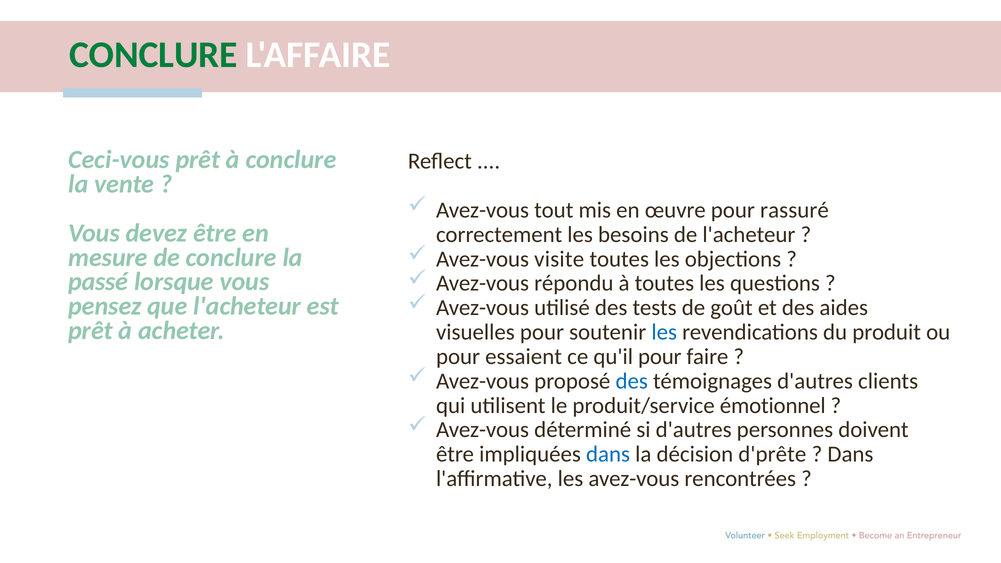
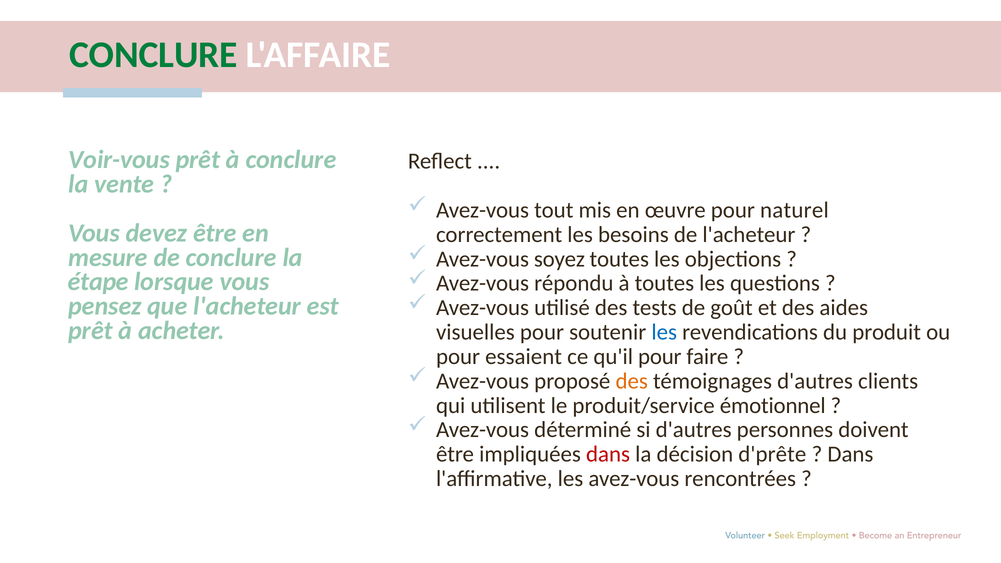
Ceci-vous: Ceci-vous -> Voir-vous
rassuré: rassuré -> naturel
visite: visite -> soyez
passé: passé -> étape
des at (632, 381) colour: blue -> orange
dans at (608, 454) colour: blue -> red
